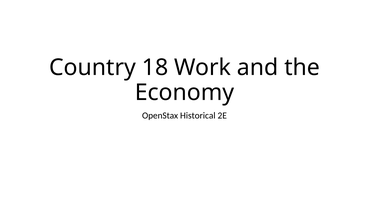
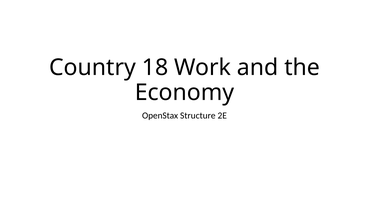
Historical: Historical -> Structure
